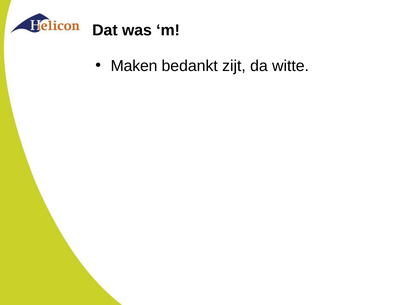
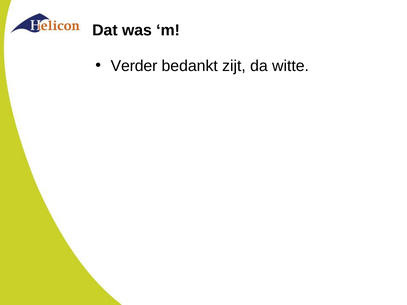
Maken: Maken -> Verder
